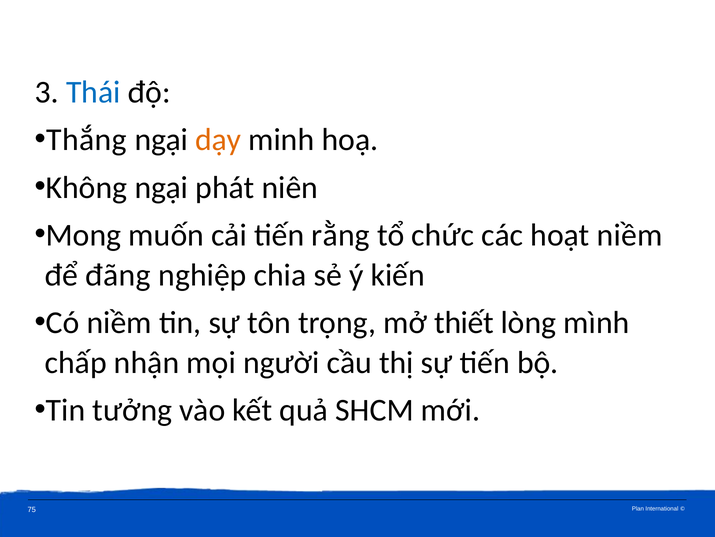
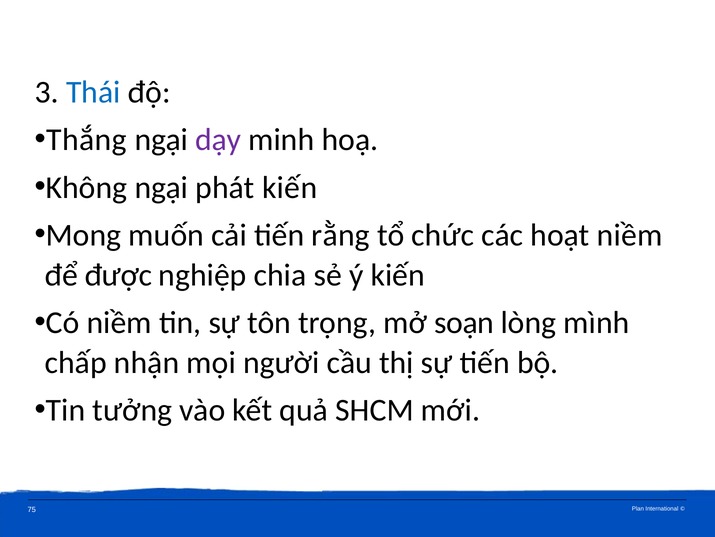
dạy colour: orange -> purple
phát niên: niên -> kiến
đãng: đãng -> được
thiết: thiết -> soạn
